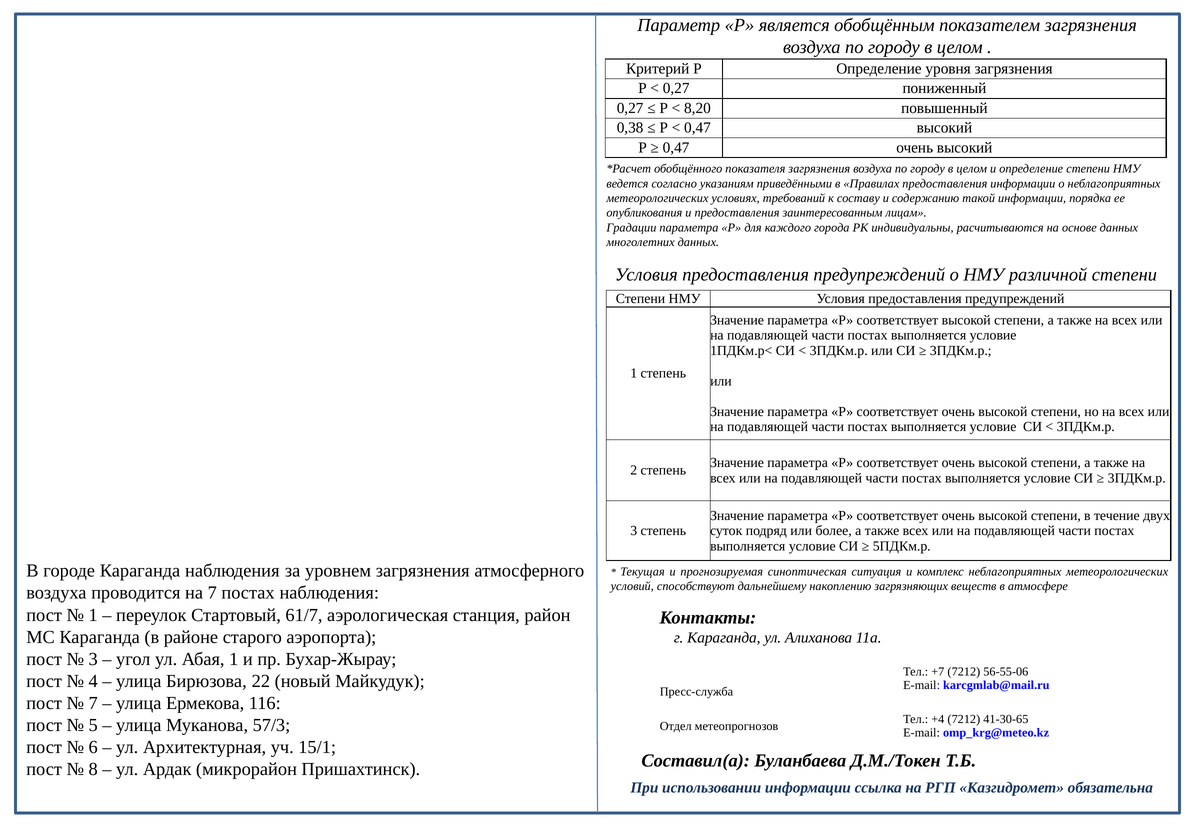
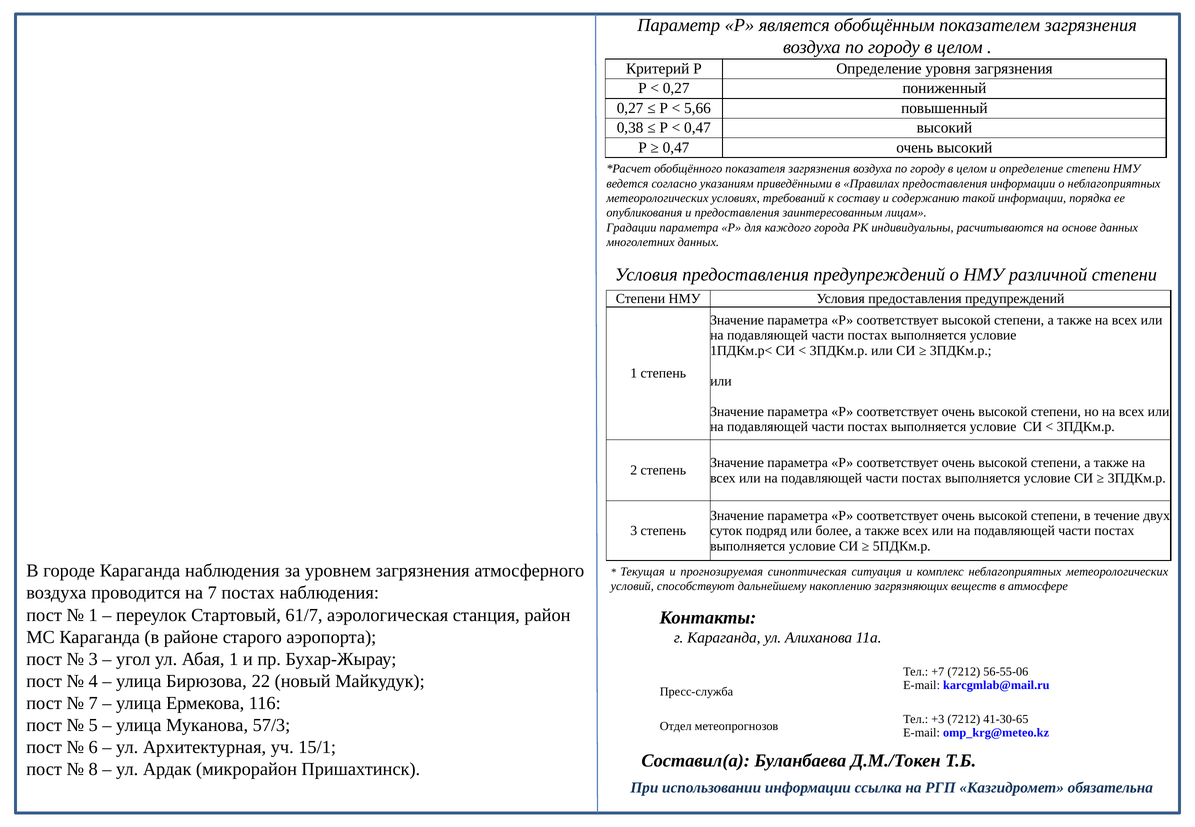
8,20: 8,20 -> 5,66
+4: +4 -> +3
